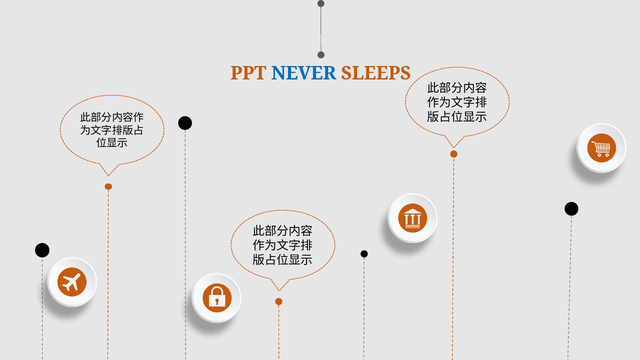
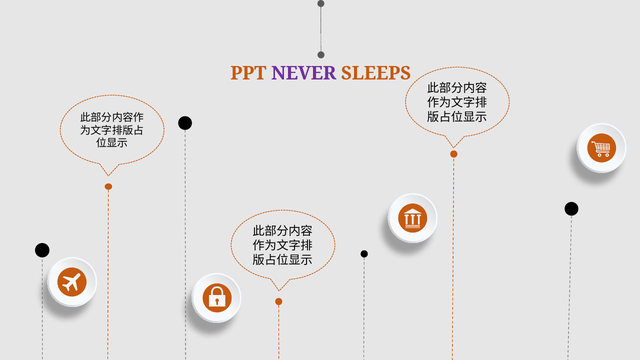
NEVER colour: blue -> purple
